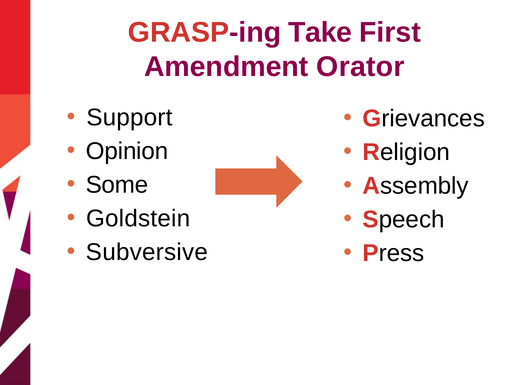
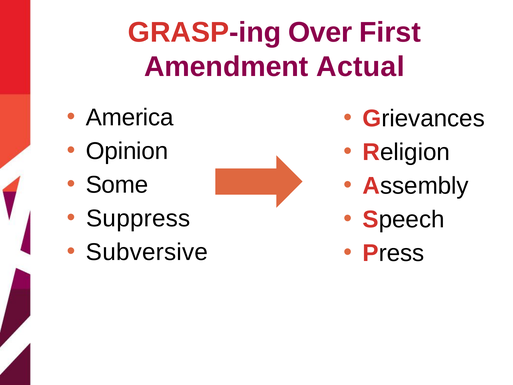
Take: Take -> Over
Orator: Orator -> Actual
Support: Support -> America
Goldstein: Goldstein -> Suppress
